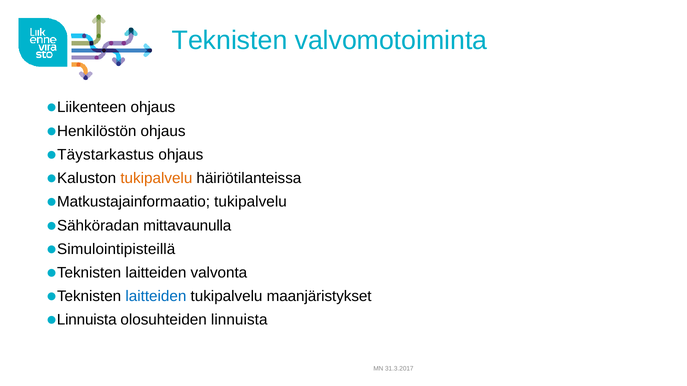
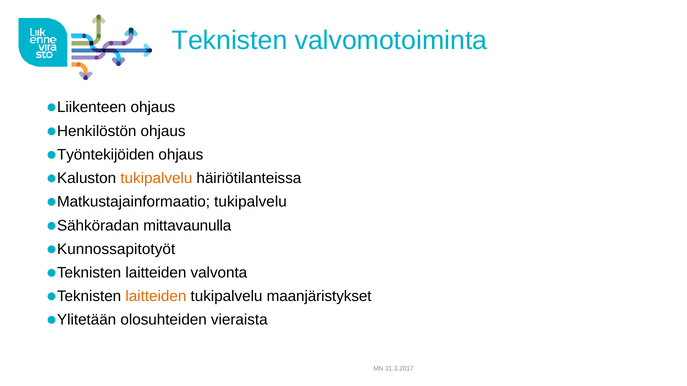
Täystarkastus: Täystarkastus -> Työntekijöiden
Simulointipisteillä: Simulointipisteillä -> Kunnossapitotyöt
laitteiden at (156, 297) colour: blue -> orange
Linnuista at (87, 320): Linnuista -> Ylitetään
olosuhteiden linnuista: linnuista -> vieraista
